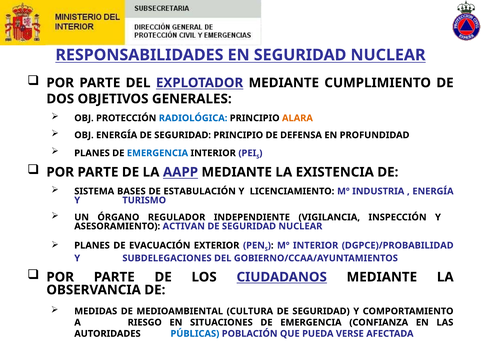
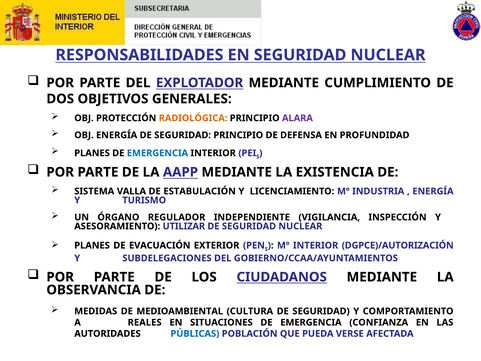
RADIOLÓGICA colour: blue -> orange
ALARA colour: orange -> purple
BASES: BASES -> VALLA
ACTIVAN: ACTIVAN -> UTILIZAR
DGPCE)/PROBABILIDAD: DGPCE)/PROBABILIDAD -> DGPCE)/AUTORIZACIÓN
RIESGO: RIESGO -> REALES
